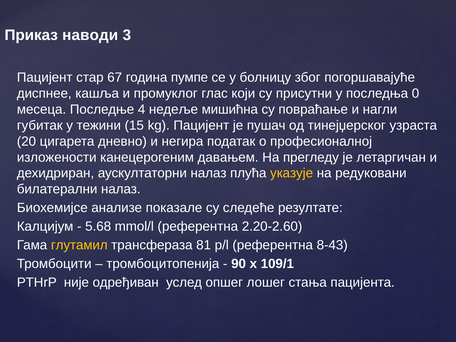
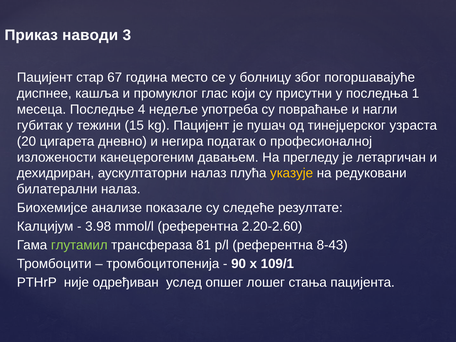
пумпе: пумпе -> место
0: 0 -> 1
мишићна: мишићна -> употреба
5.68: 5.68 -> 3.98
глутамил colour: yellow -> light green
